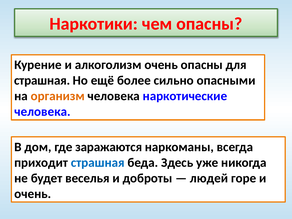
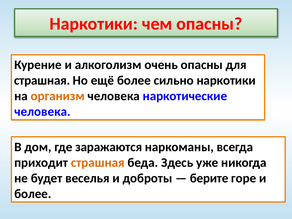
сильно опасными: опасными -> наркотики
страшная at (98, 163) colour: blue -> orange
людей: людей -> берите
очень at (33, 194): очень -> более
